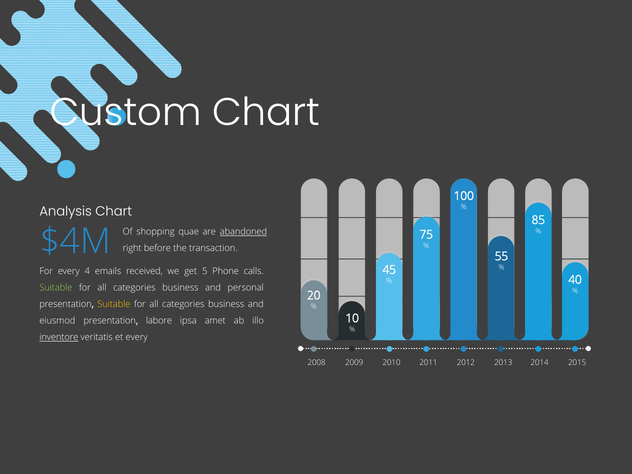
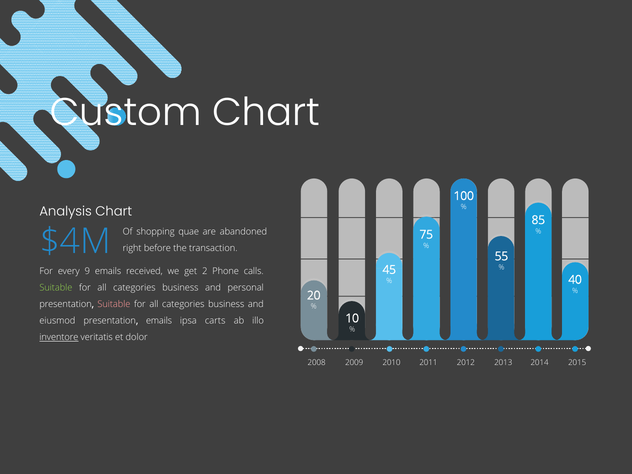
abandoned underline: present -> none
4: 4 -> 9
5: 5 -> 2
Suitable at (114, 304) colour: yellow -> pink
presentation labore: labore -> emails
amet: amet -> carts
et every: every -> dolor
